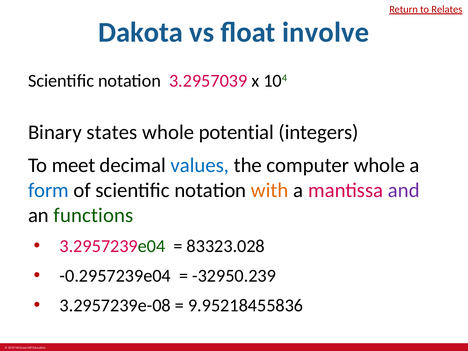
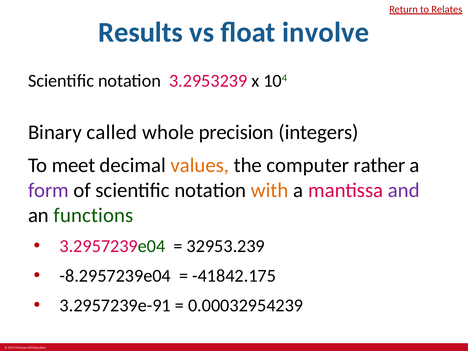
Dakota: Dakota -> Results
3.2957039: 3.2957039 -> 3.2953239
states: states -> called
potential: potential -> precision
values colour: blue -> orange
computer whole: whole -> rather
form colour: blue -> purple
83323.028: 83323.028 -> 32953.239
-0.2957239e04: -0.2957239e04 -> -8.2957239e04
-32950.239: -32950.239 -> -41842.175
3.2957239e-08: 3.2957239e-08 -> 3.2957239e-91
9.95218455836: 9.95218455836 -> 0.00032954239
